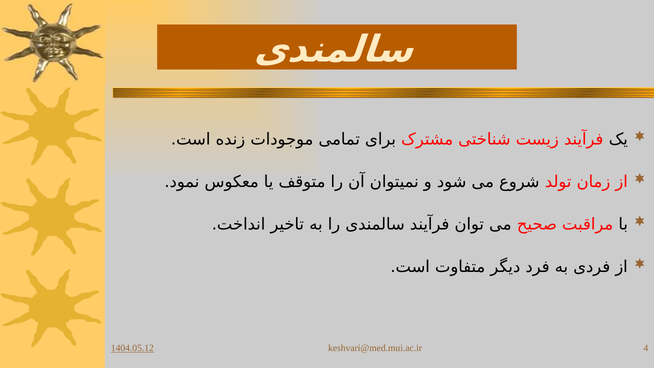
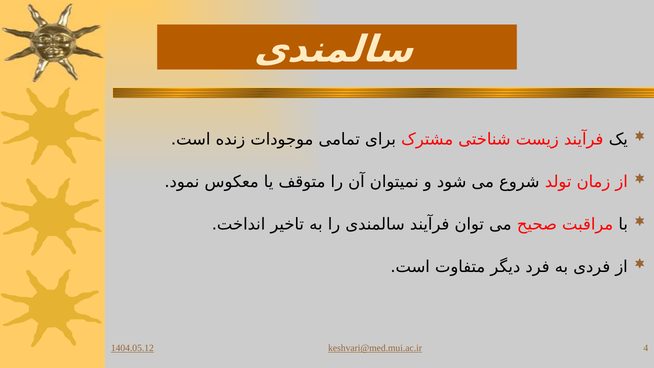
keshvari@med.mui.ac.ir underline: none -> present
